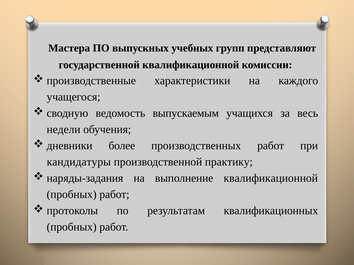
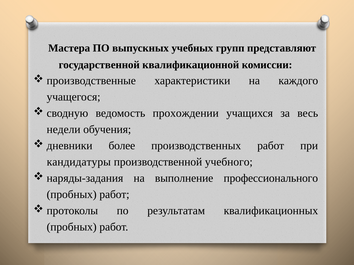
выпускаемым: выпускаемым -> прохождении
практику: практику -> учебного
выполнение квалификационной: квалификационной -> профессионального
